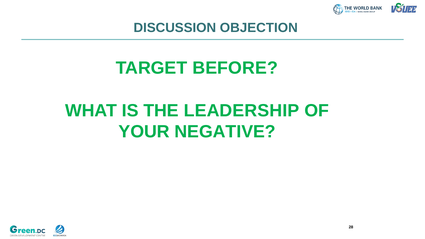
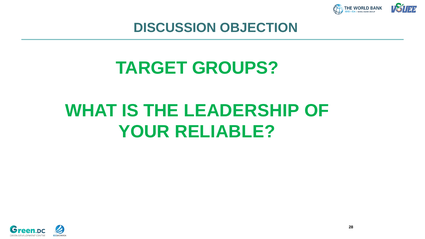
BEFORE: BEFORE -> GROUPS
NEGATIVE: NEGATIVE -> RELIABLE
